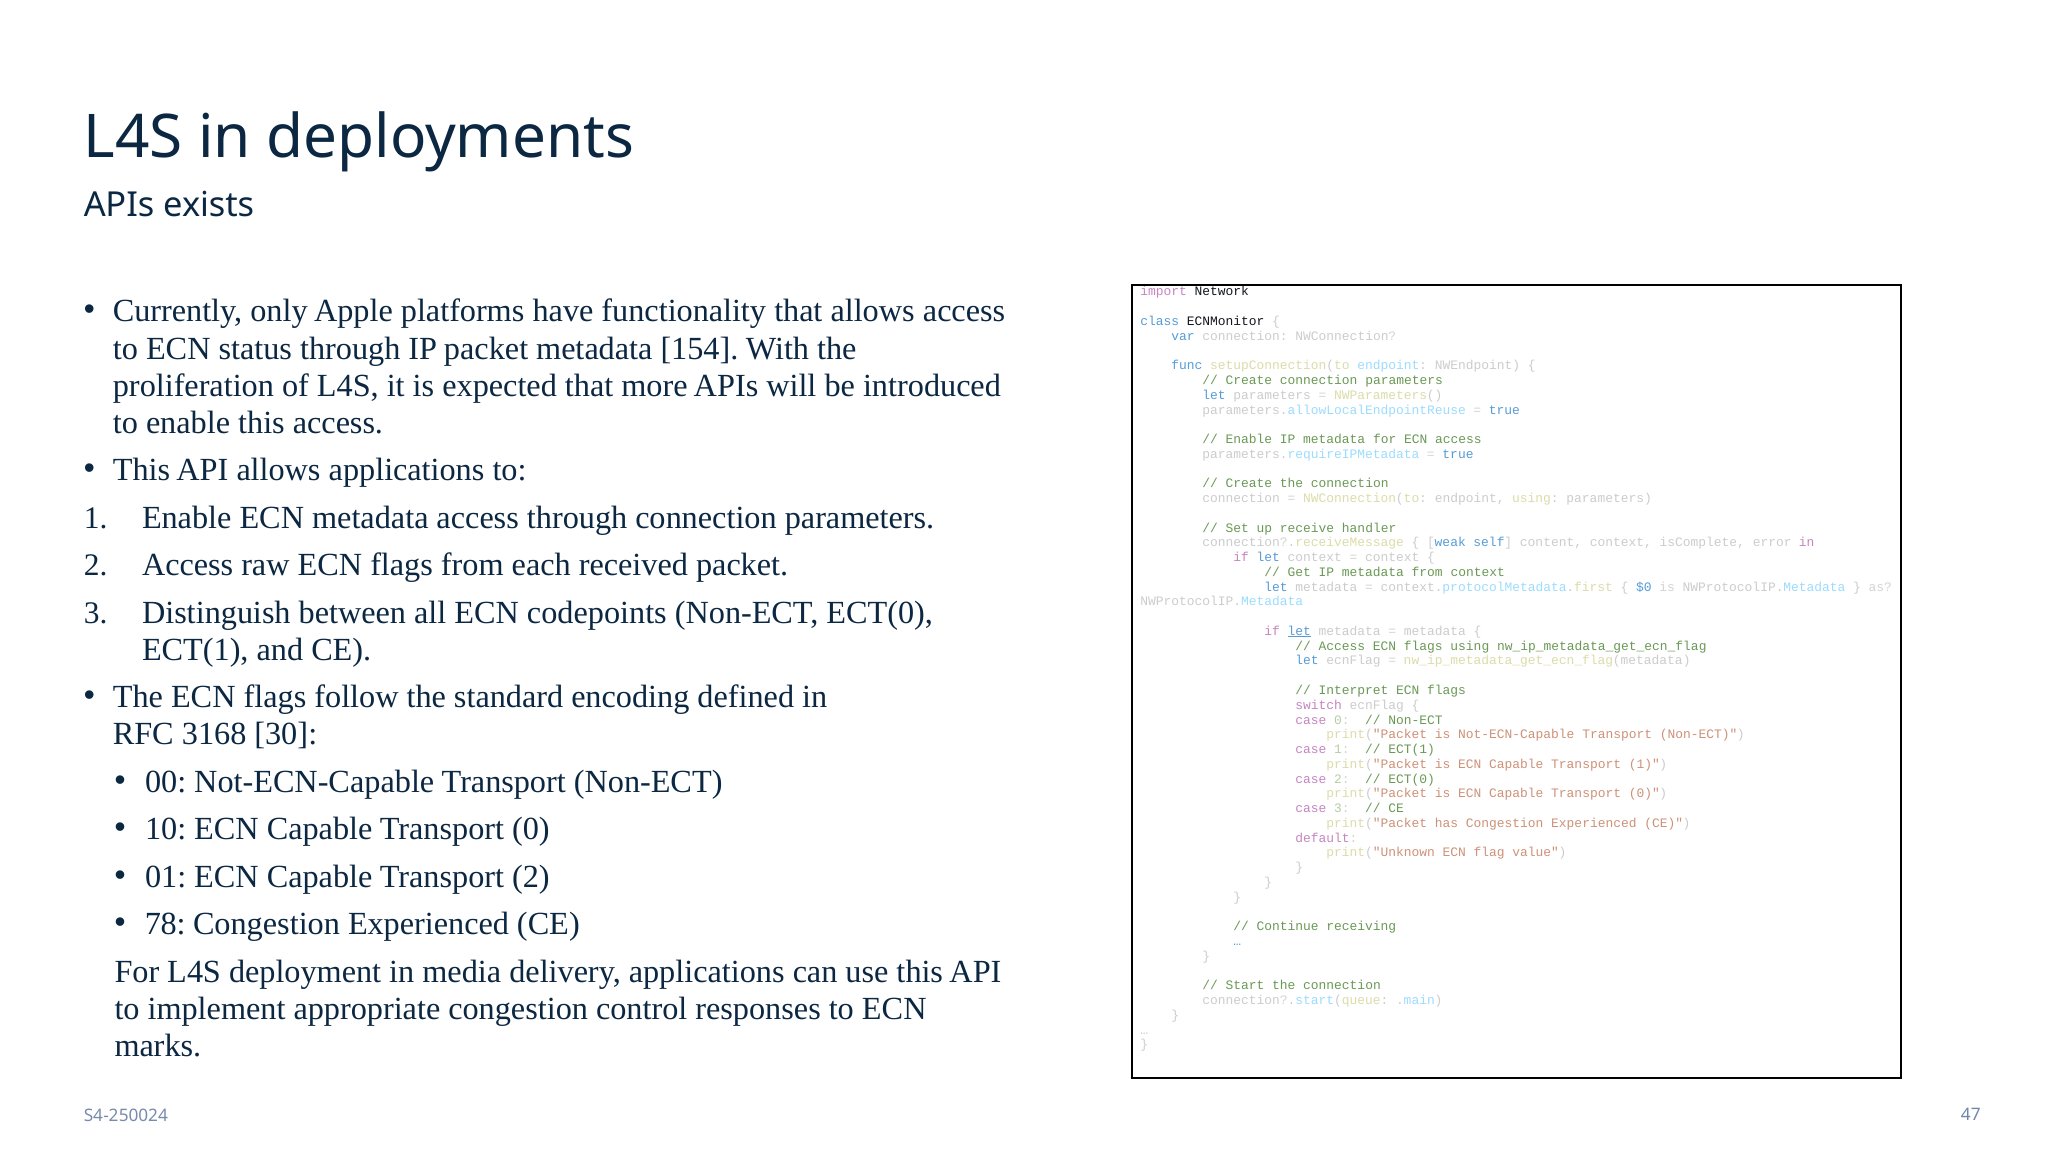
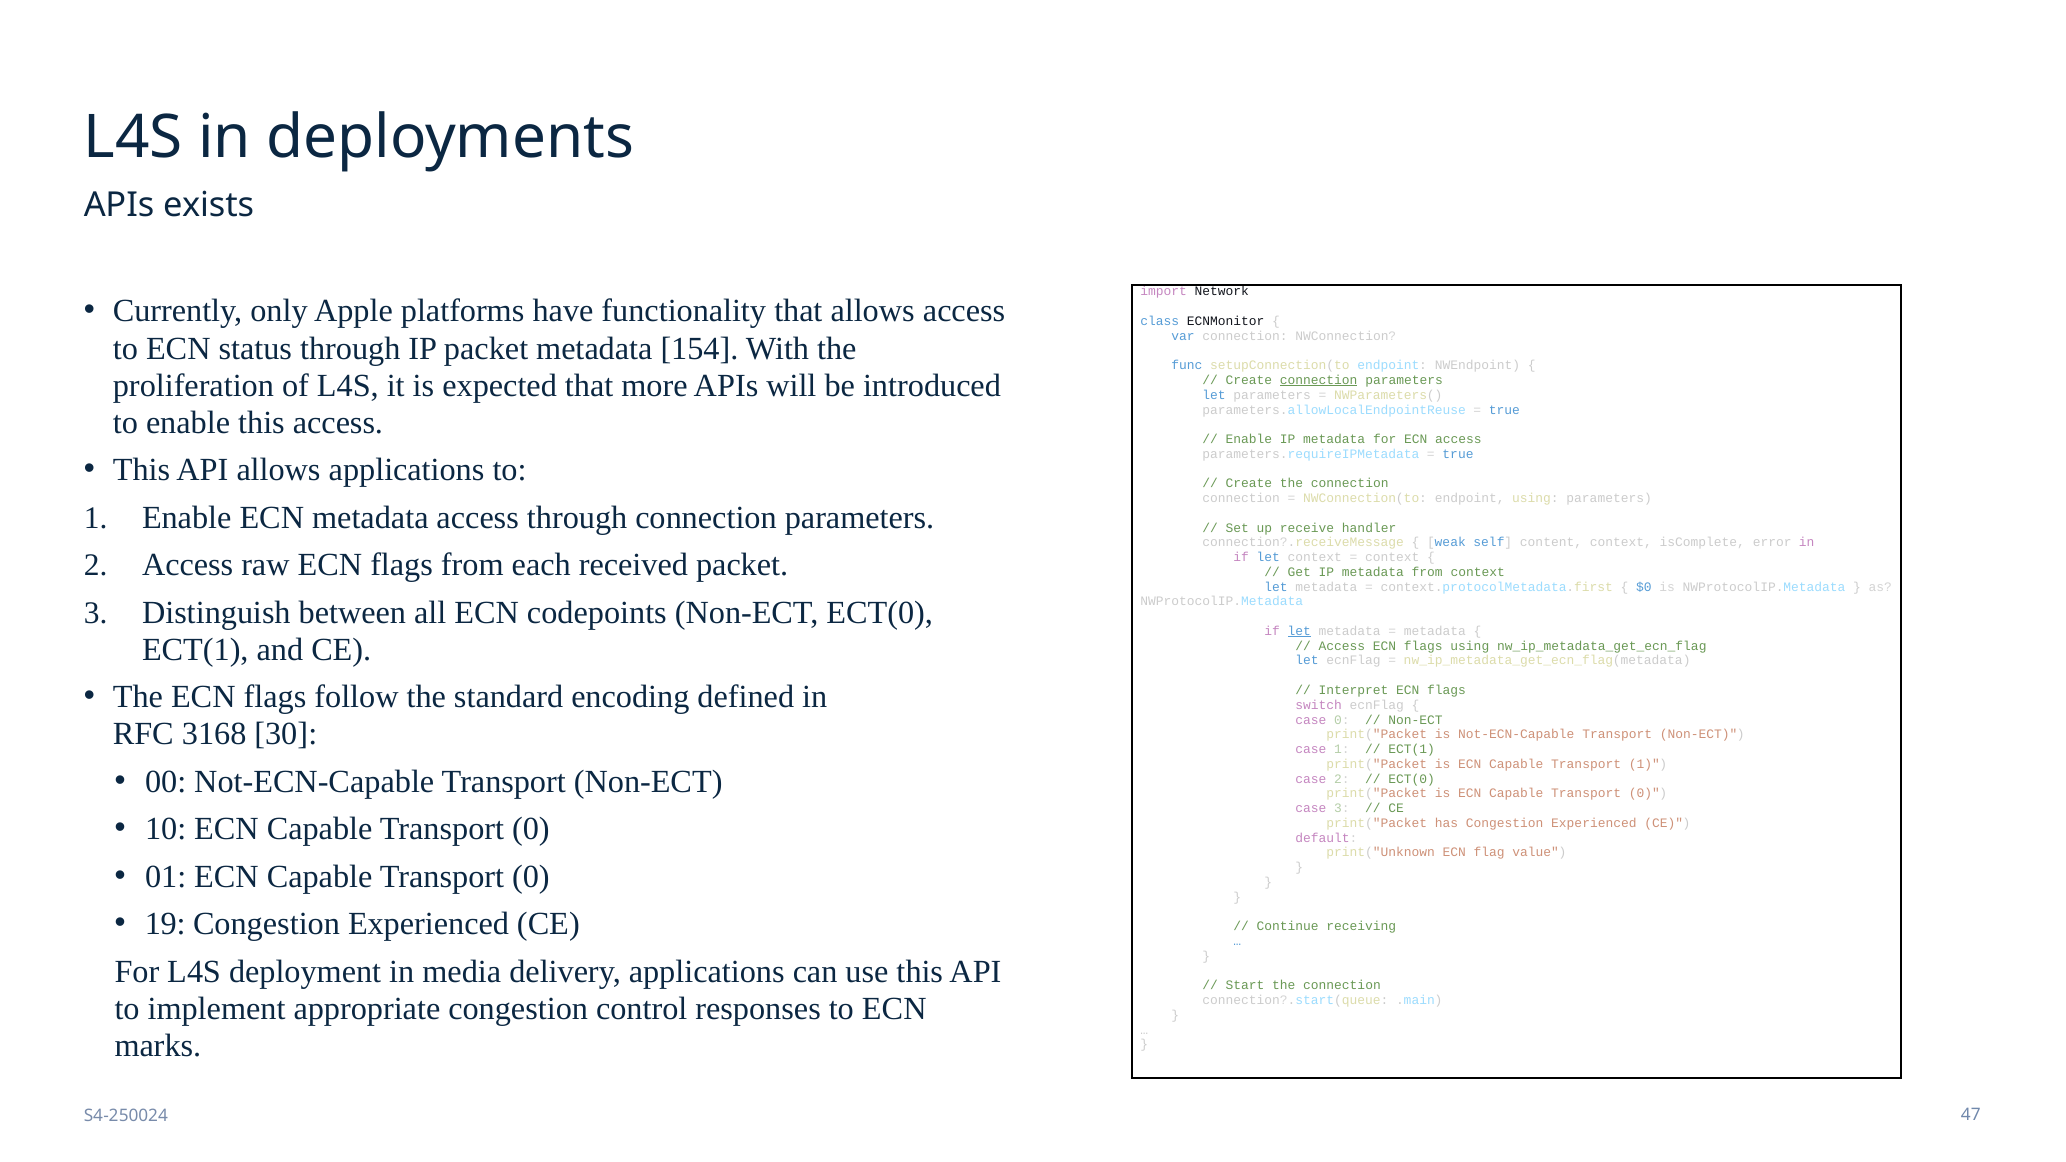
connection at (1319, 380) underline: none -> present
2 at (531, 877): 2 -> 0
78: 78 -> 19
